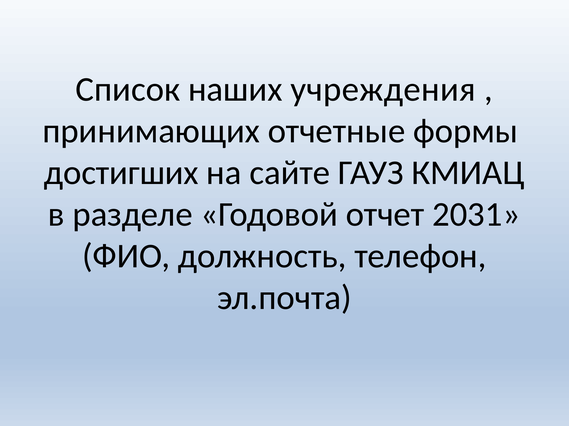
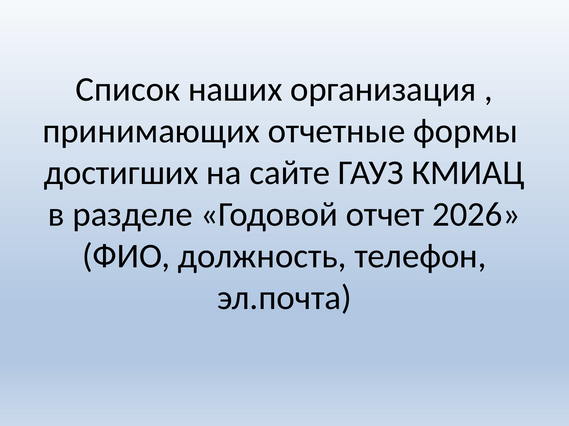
учреждения: учреждения -> организация
2031: 2031 -> 2026
